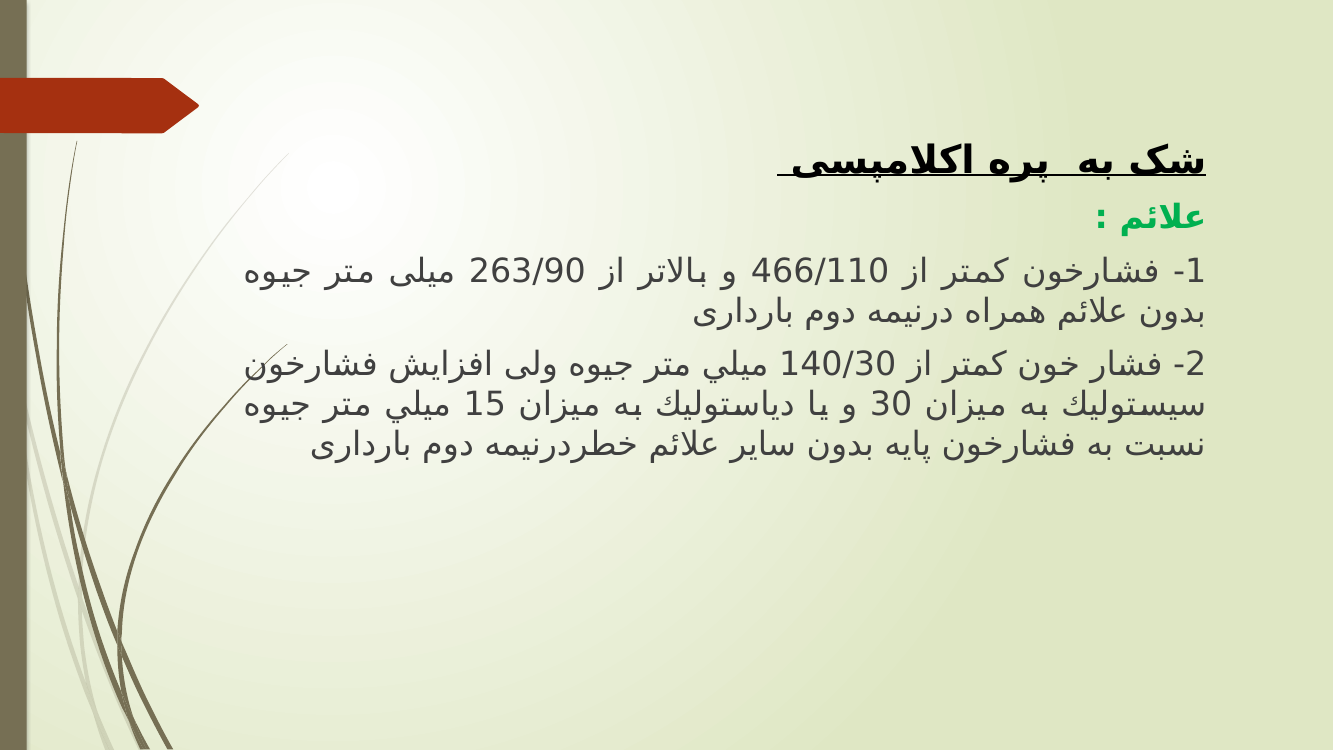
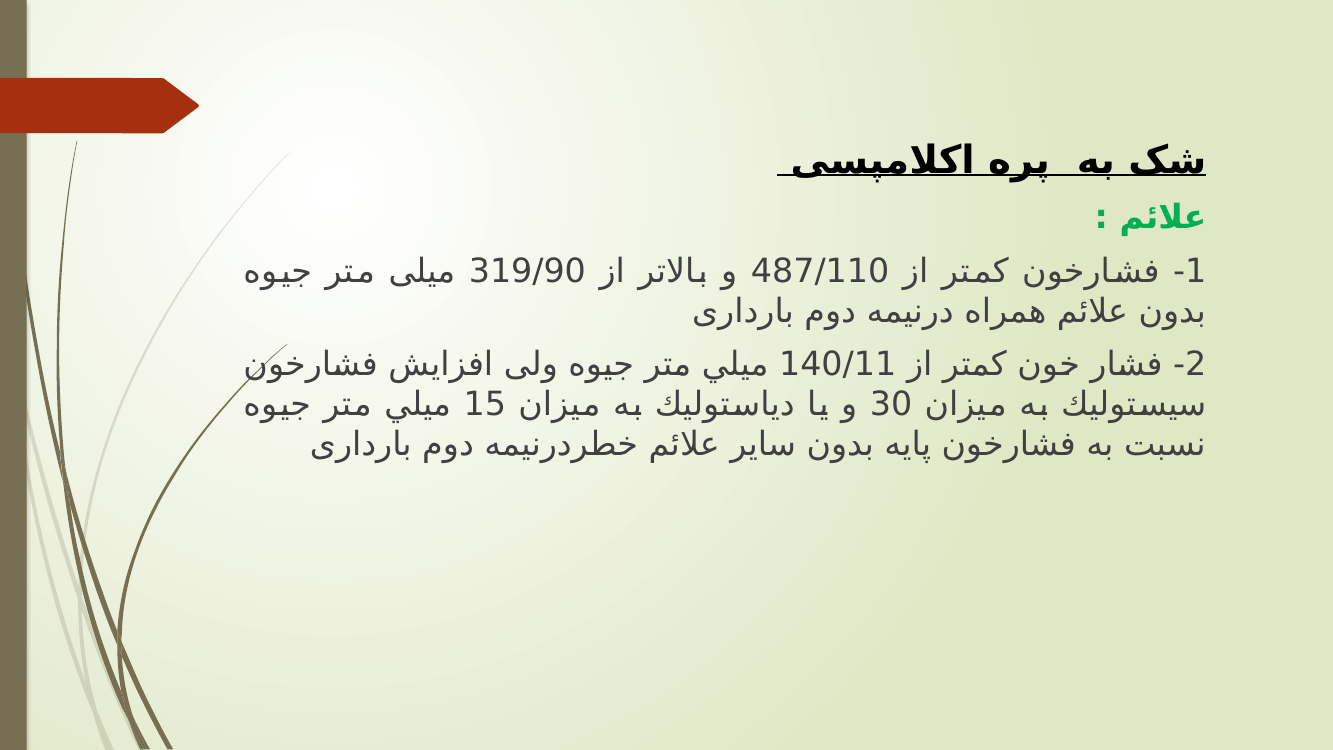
263/90: 263/90 -> 319/90
466/110: 466/110 -> 487/110
140/30: 140/30 -> 140/11
